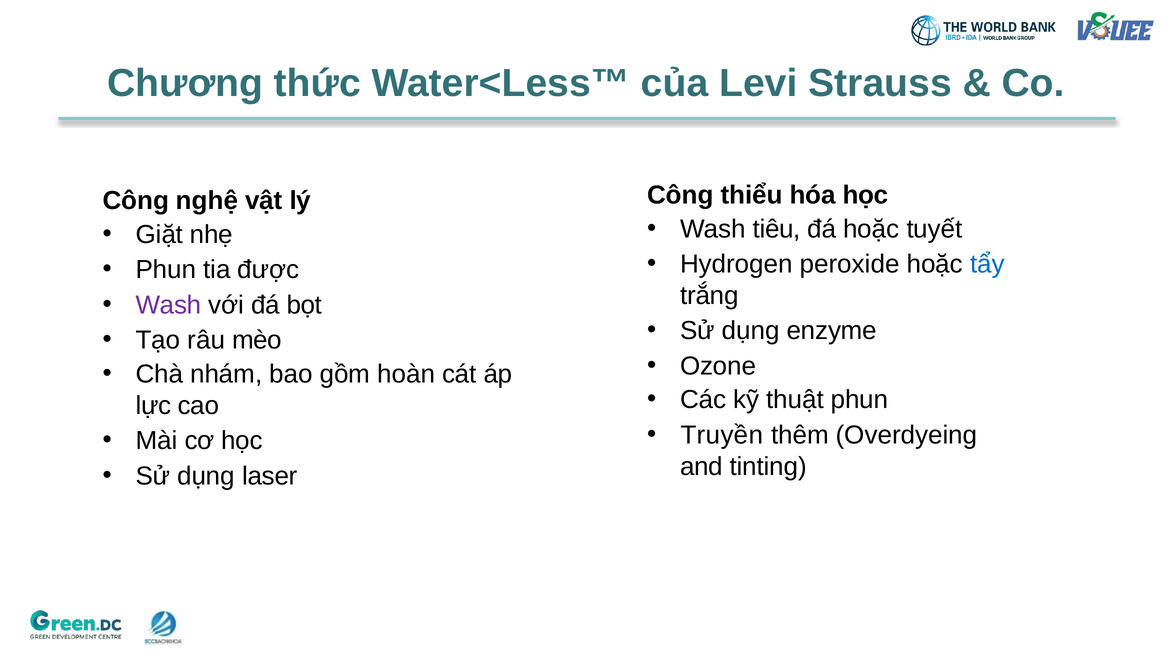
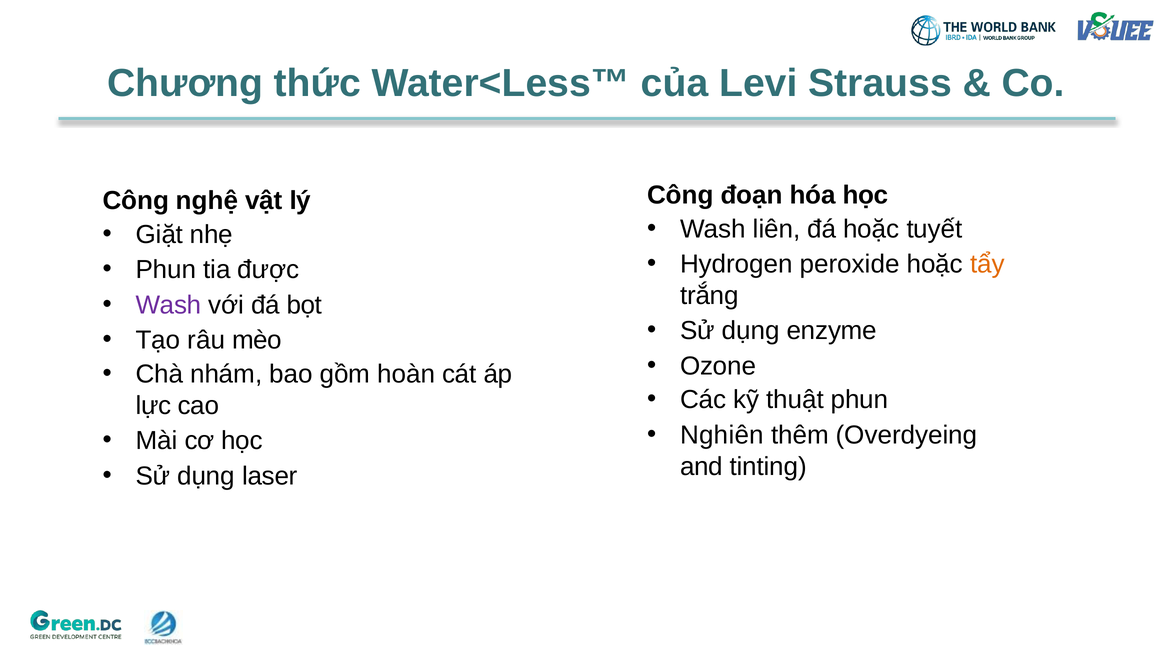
thiểu: thiểu -> đoạn
tiêu: tiêu -> liên
tẩy colour: blue -> orange
Truyền: Truyền -> Nghiên
